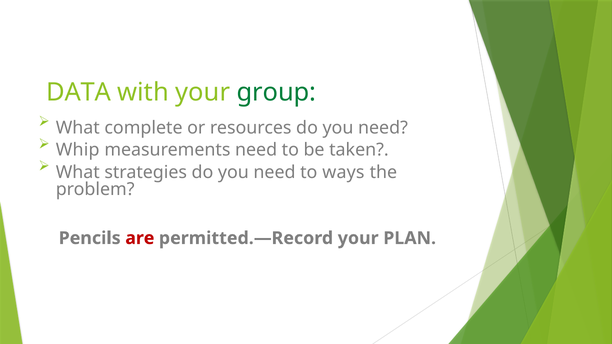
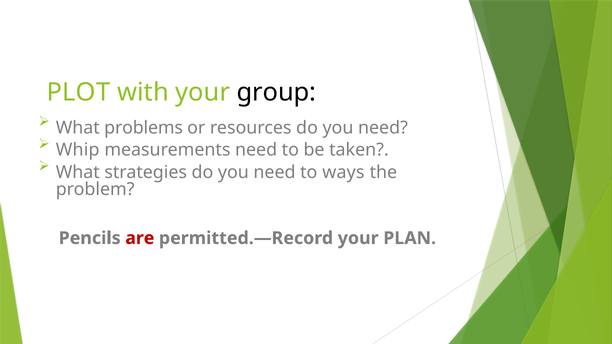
DATA: DATA -> PLOT
group colour: green -> black
complete: complete -> problems
